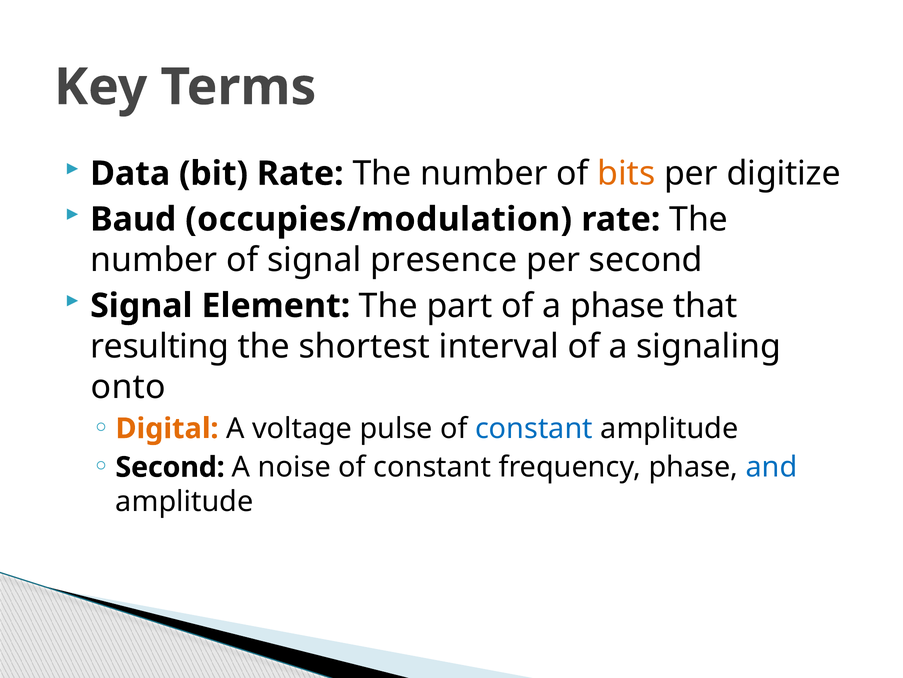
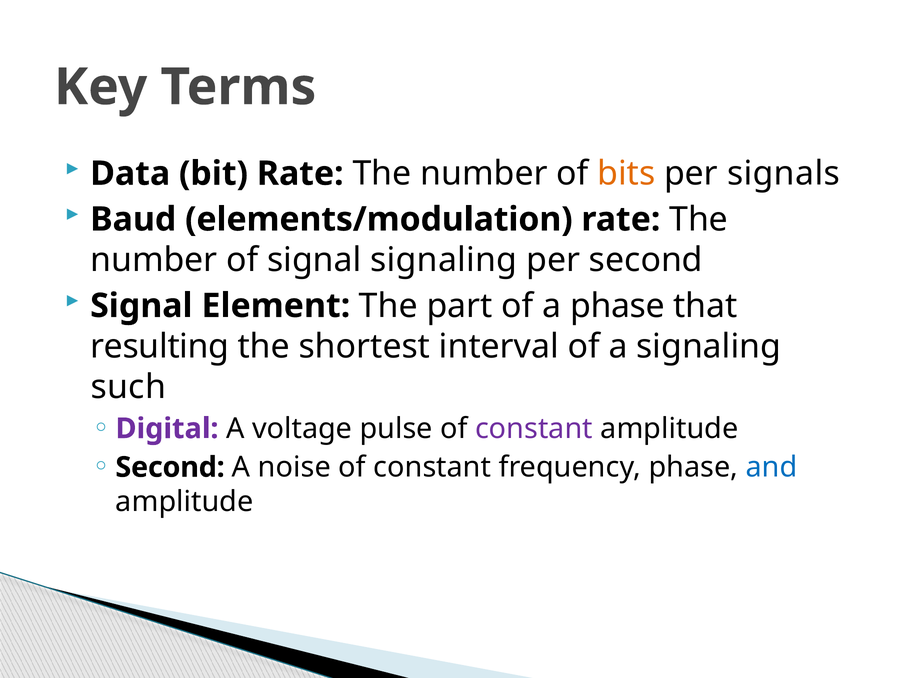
digitize: digitize -> signals
occupies/modulation: occupies/modulation -> elements/modulation
signal presence: presence -> signaling
onto: onto -> such
Digital colour: orange -> purple
constant at (534, 428) colour: blue -> purple
